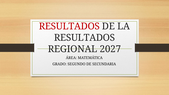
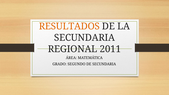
RESULTADOS at (69, 26) colour: red -> orange
RESULTADOS at (85, 38): RESULTADOS -> SECUNDARIA
2027: 2027 -> 2011
